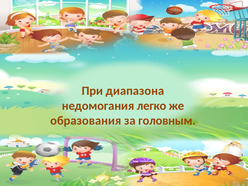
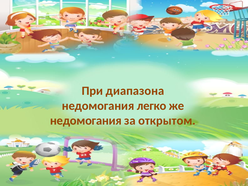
образования at (86, 121): образования -> недомогания
головным: головным -> открытом
